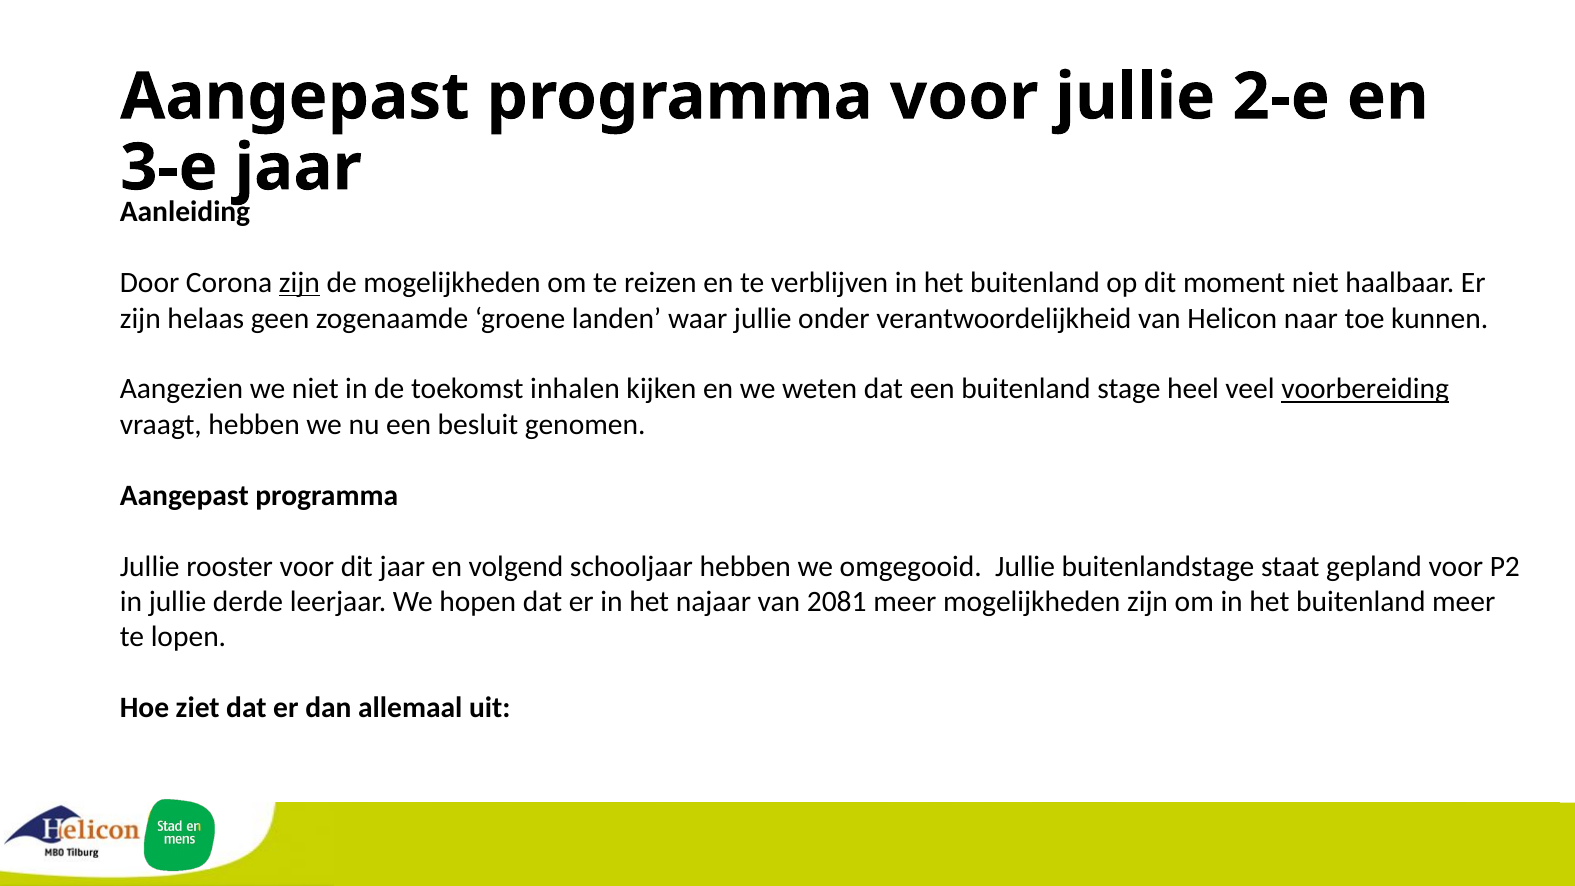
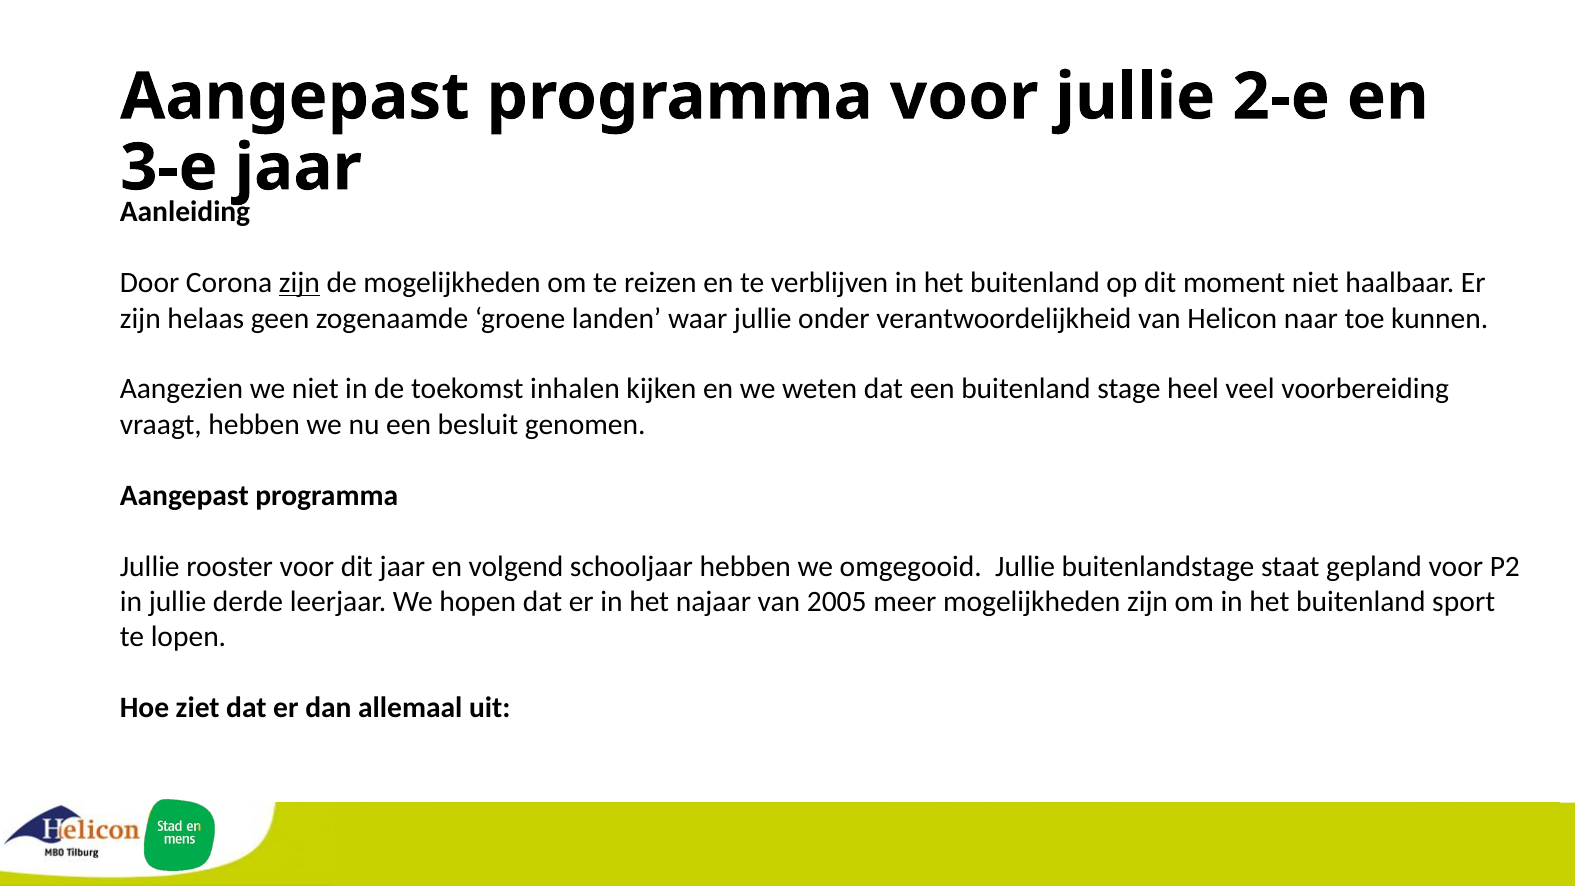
voorbereiding underline: present -> none
2081: 2081 -> 2005
buitenland meer: meer -> sport
